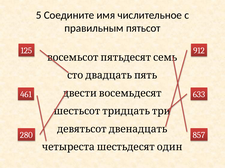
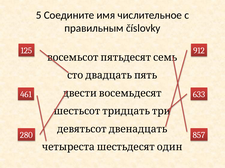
пятьсот: пятьсот -> číslovky
